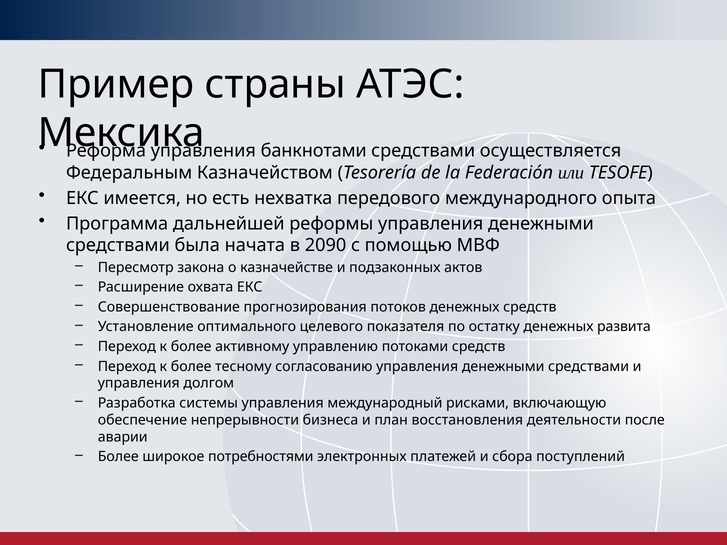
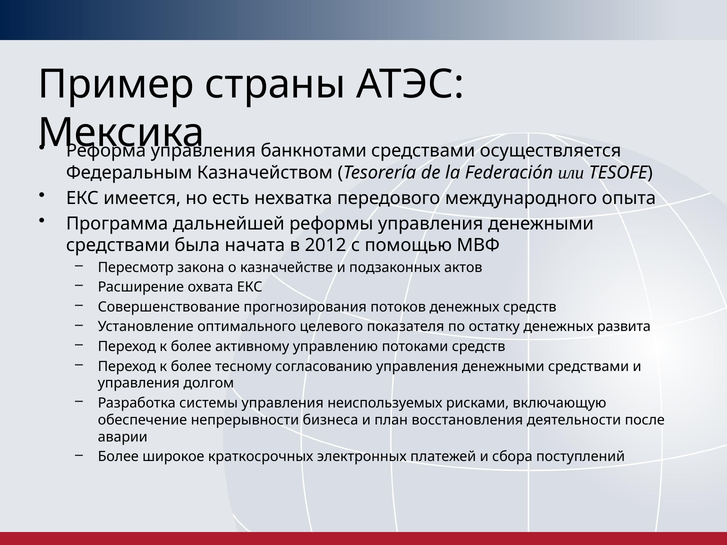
2090: 2090 -> 2012
международный: международный -> неиспользуемых
потребностями: потребностями -> краткосрочных
